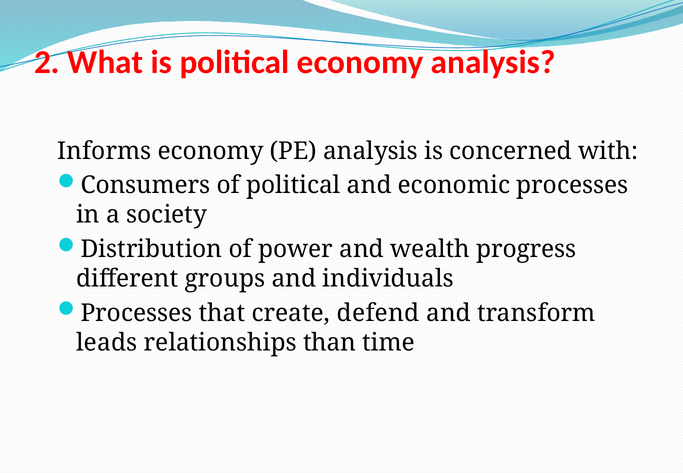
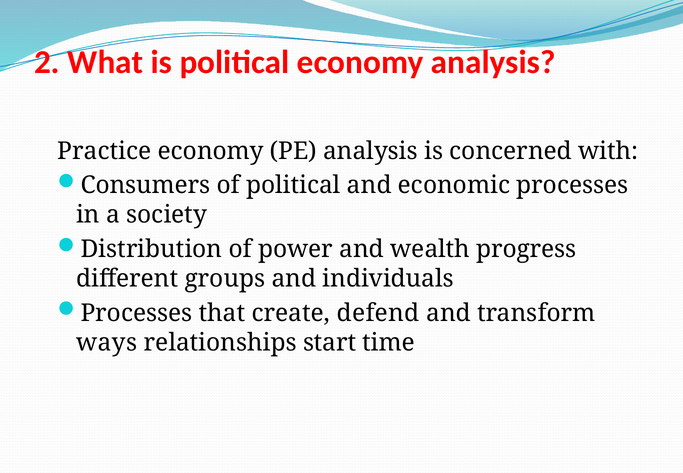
Informs: Informs -> Practice
leads: leads -> ways
than: than -> start
